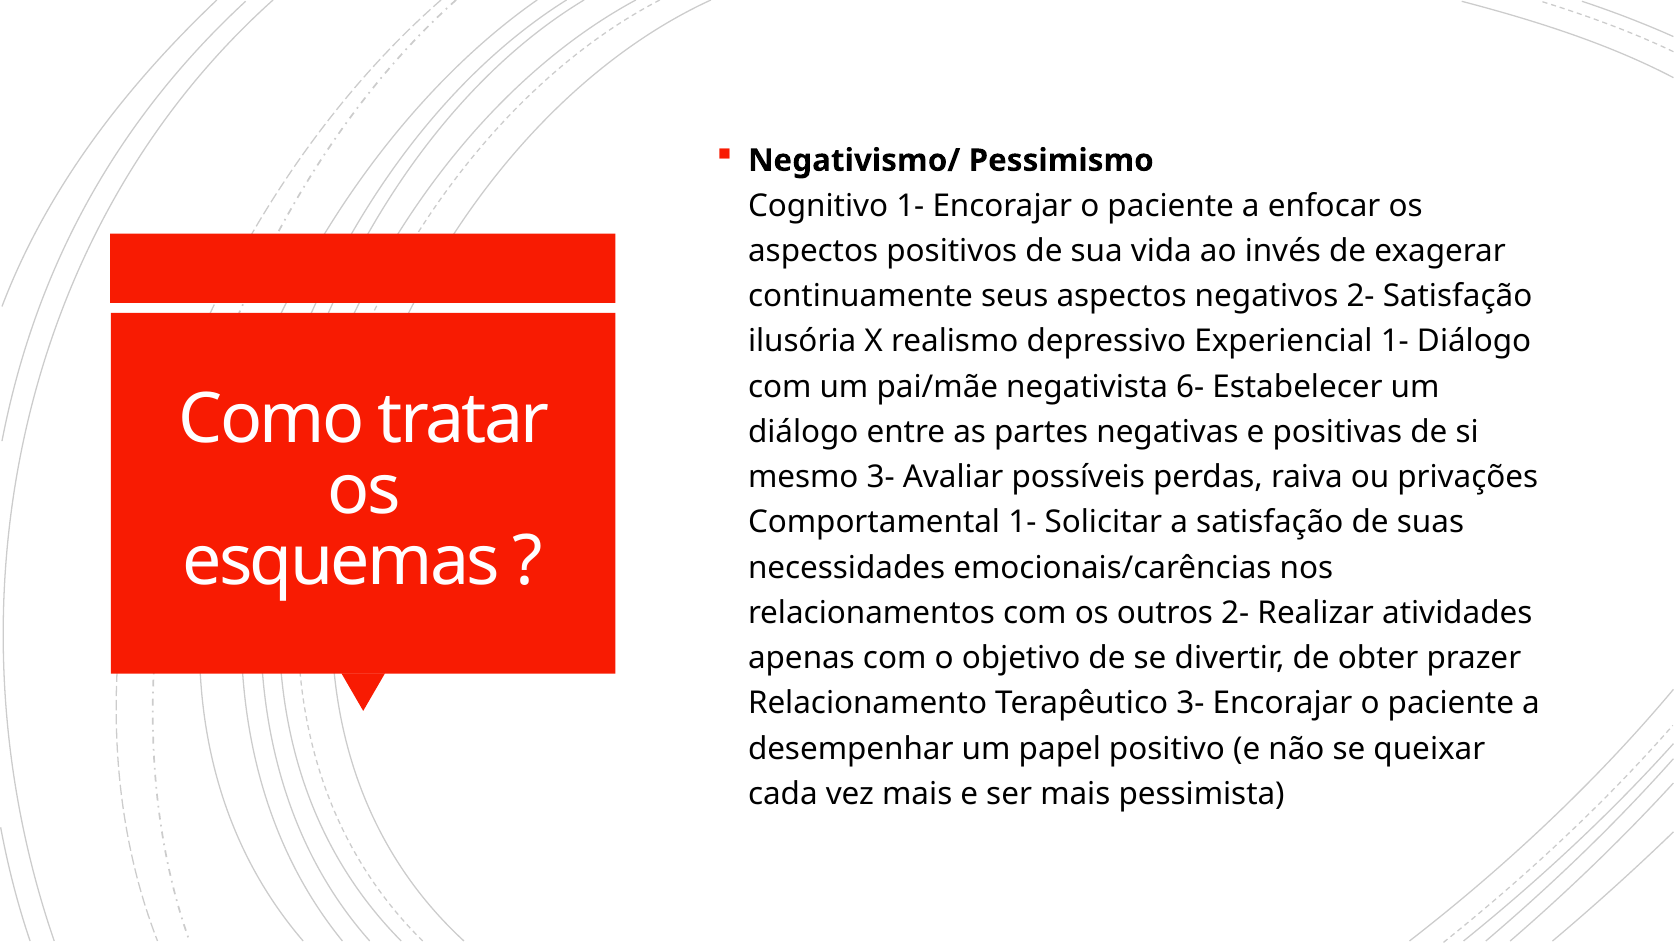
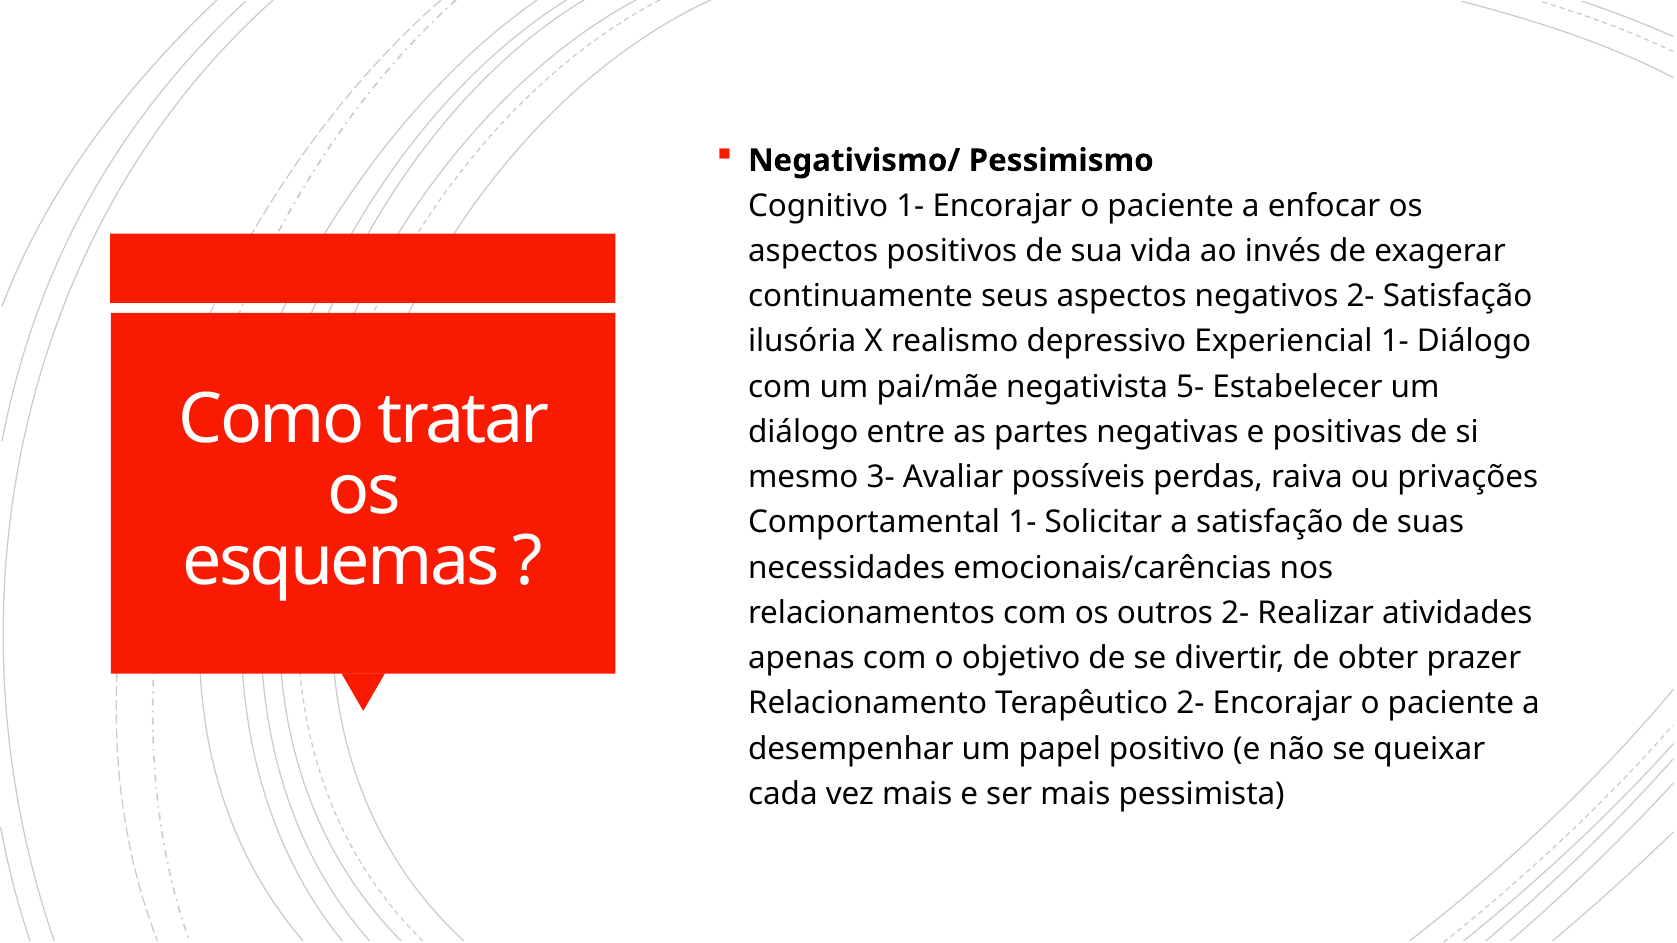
6-: 6- -> 5-
Terapêutico 3-: 3- -> 2-
